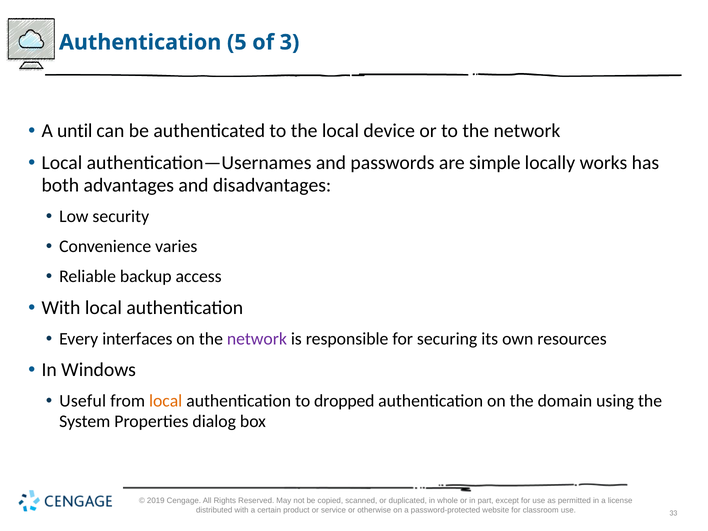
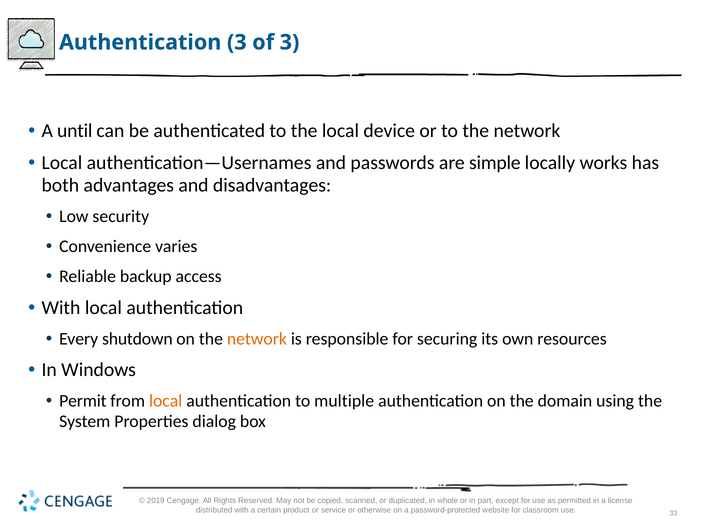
Authentication 5: 5 -> 3
interfaces: interfaces -> shutdown
network at (257, 339) colour: purple -> orange
Useful: Useful -> Permit
dropped: dropped -> multiple
